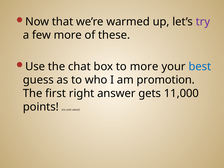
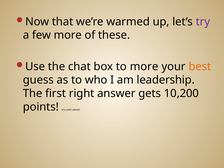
best colour: blue -> orange
promotion: promotion -> leadership
11,000: 11,000 -> 10,200
